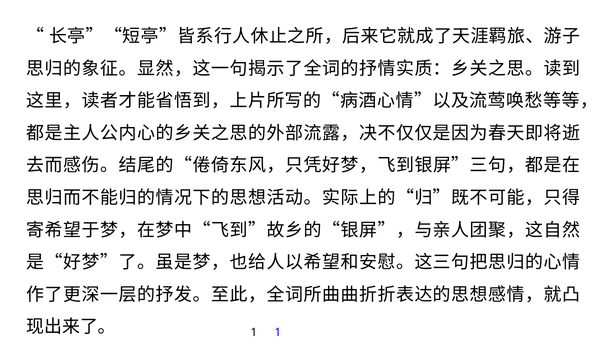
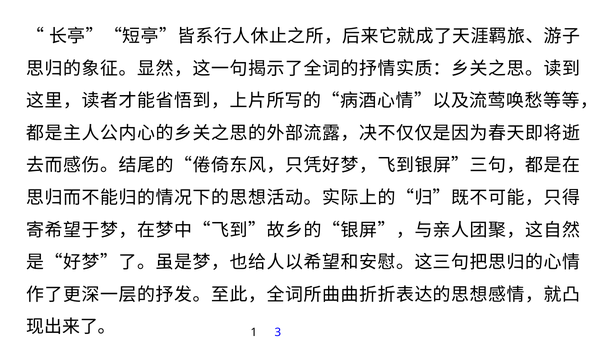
1 1: 1 -> 3
